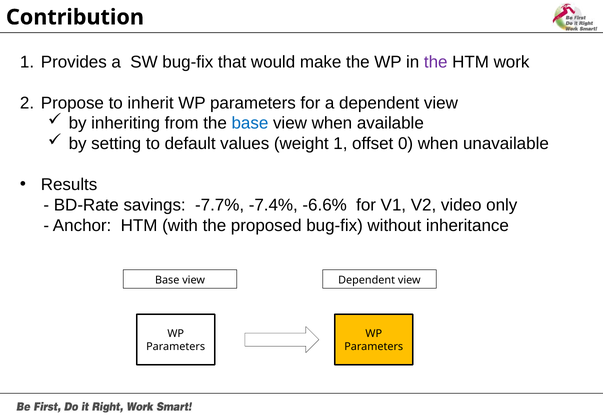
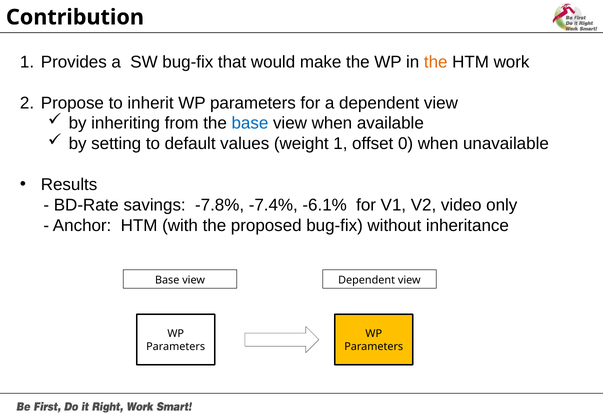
the at (436, 62) colour: purple -> orange
-7.7%: -7.7% -> -7.8%
-6.6%: -6.6% -> -6.1%
